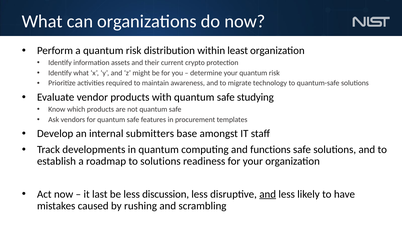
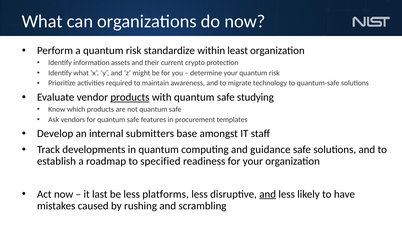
distribution: distribution -> standardize
products at (130, 97) underline: none -> present
functions: functions -> guidance
to solutions: solutions -> specified
discussion: discussion -> platforms
